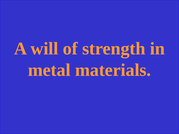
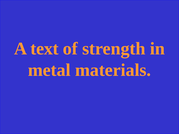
will: will -> text
